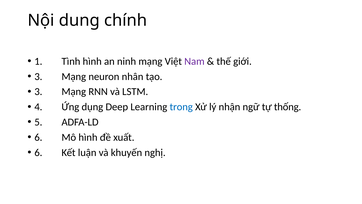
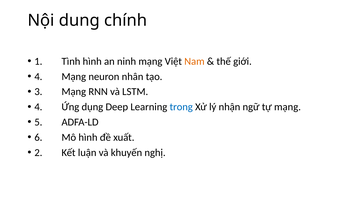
Nam colour: purple -> orange
3 at (38, 76): 3 -> 4
tự thống: thống -> mạng
6 at (38, 152): 6 -> 2
